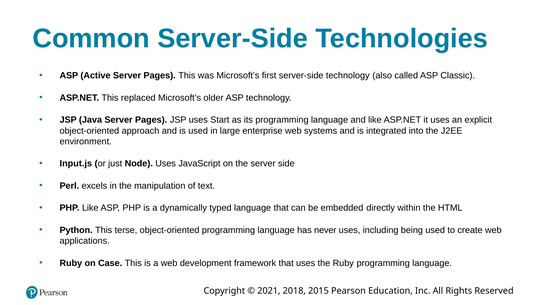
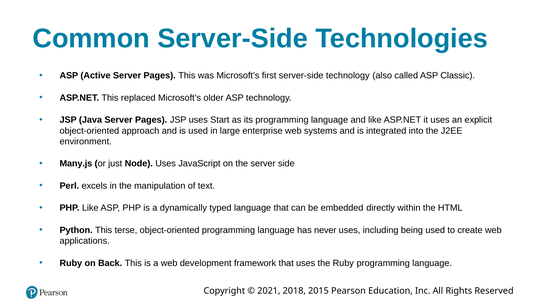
Input.js: Input.js -> Many.js
Case: Case -> Back
